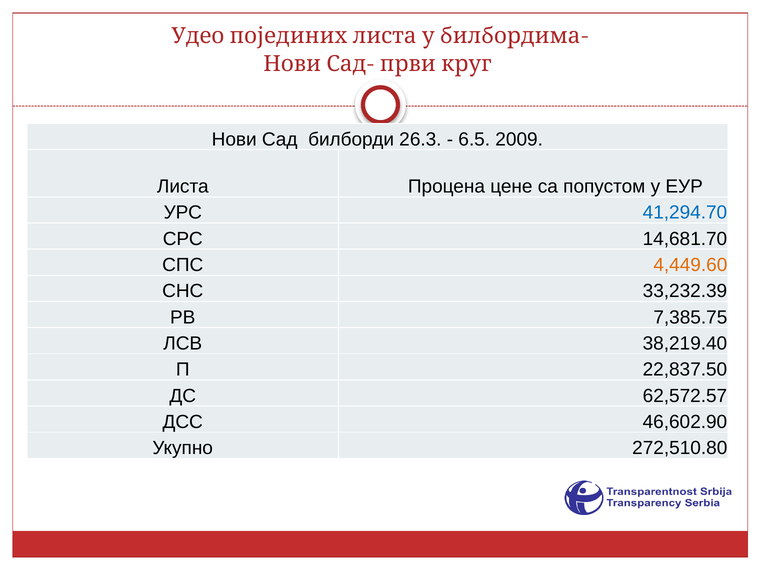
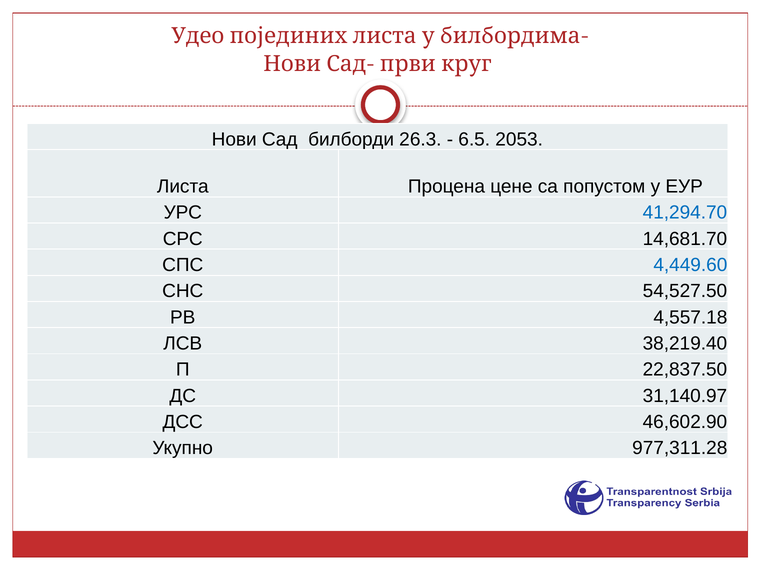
2009: 2009 -> 2053
4,449.60 colour: orange -> blue
33,232.39: 33,232.39 -> 54,527.50
7,385.75: 7,385.75 -> 4,557.18
62,572.57: 62,572.57 -> 31,140.97
272,510.80: 272,510.80 -> 977,311.28
